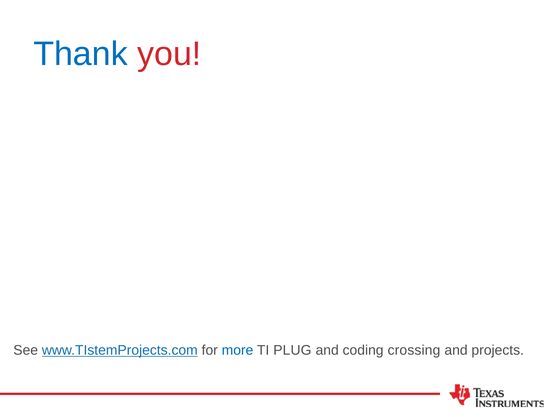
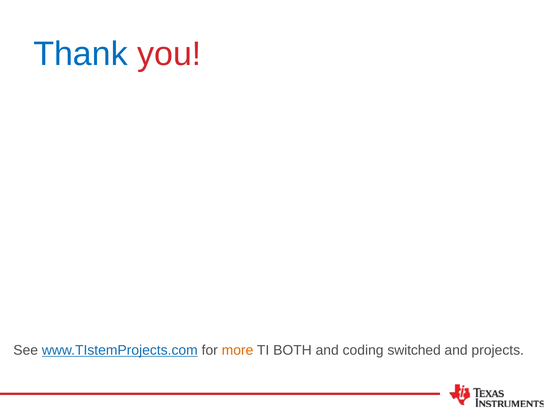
more colour: blue -> orange
PLUG: PLUG -> BOTH
crossing: crossing -> switched
